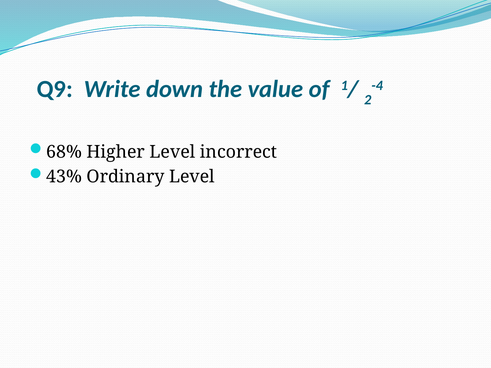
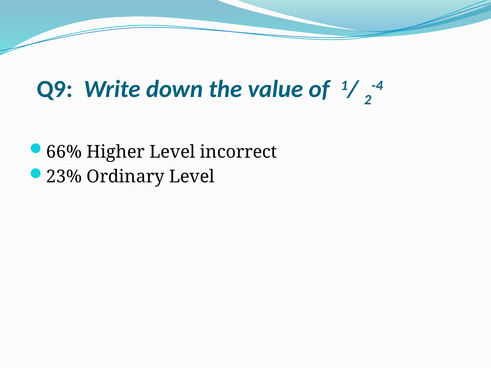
68%: 68% -> 66%
43%: 43% -> 23%
